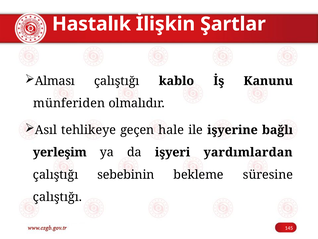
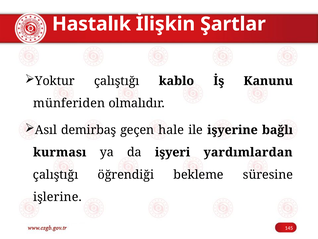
Alması: Alması -> Yoktur
tehlikeye: tehlikeye -> demirbaş
yerleşim: yerleşim -> kurması
sebebinin: sebebinin -> öğrendiği
çalıştığı at (57, 197): çalıştığı -> işlerine
